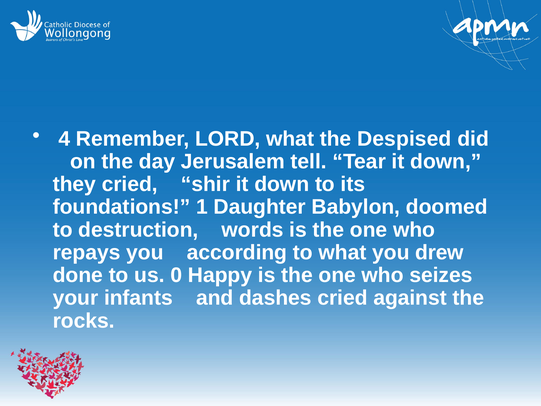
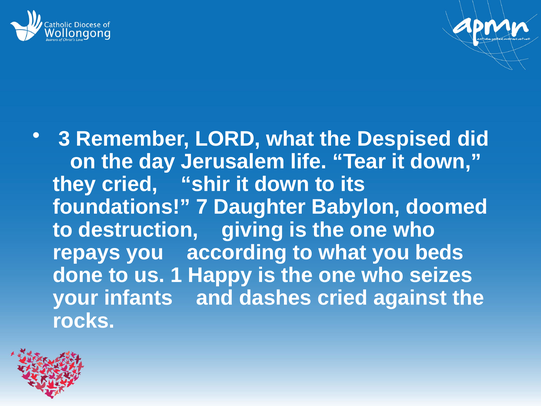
4: 4 -> 3
tell: tell -> life
1: 1 -> 7
words: words -> giving
drew: drew -> beds
0: 0 -> 1
